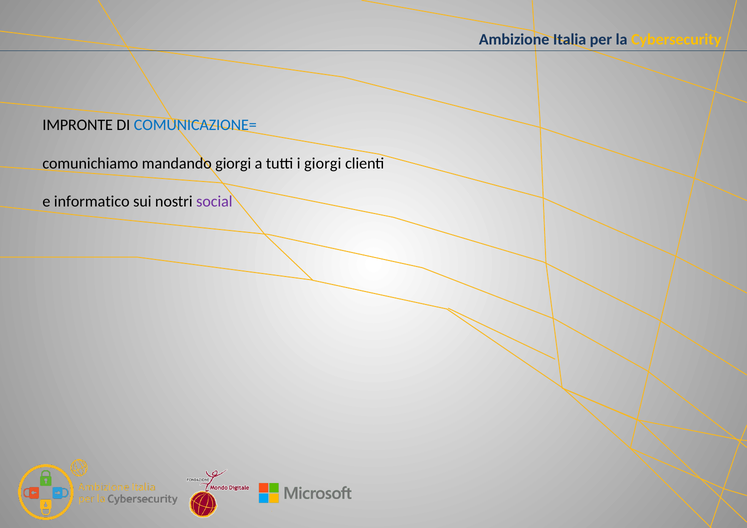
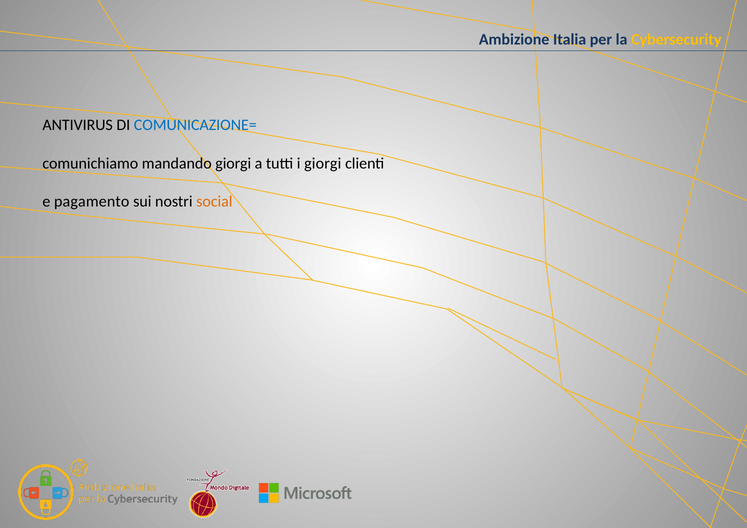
IMPRONTE: IMPRONTE -> ANTIVIRUS
informatico: informatico -> pagamento
social colour: purple -> orange
